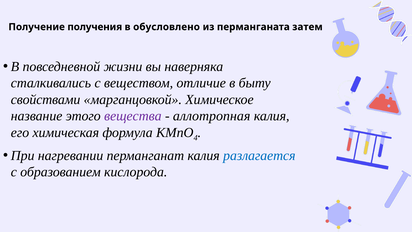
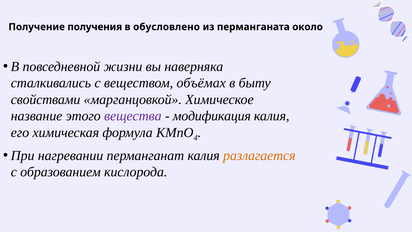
затем: затем -> около
отличие: отличие -> объёмах
аллотропная: аллотропная -> модификация
разлагается colour: blue -> orange
